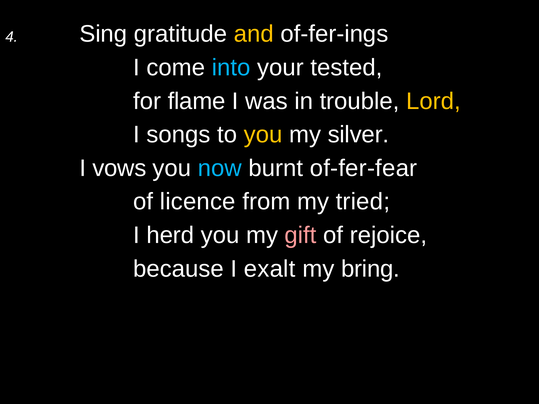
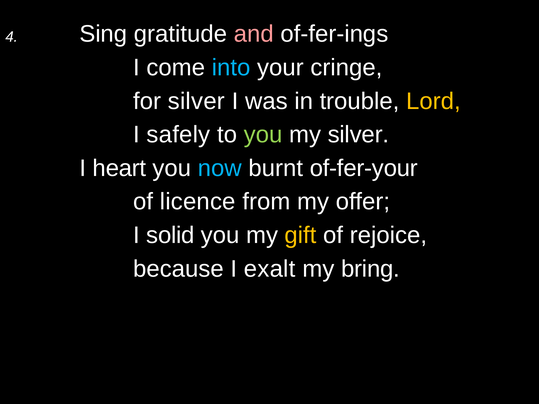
and colour: yellow -> pink
tested: tested -> cringe
for flame: flame -> silver
songs: songs -> safely
you at (263, 135) colour: yellow -> light green
vows: vows -> heart
of-fer-fear: of-fer-fear -> of-fer-your
tried: tried -> offer
herd: herd -> solid
gift colour: pink -> yellow
